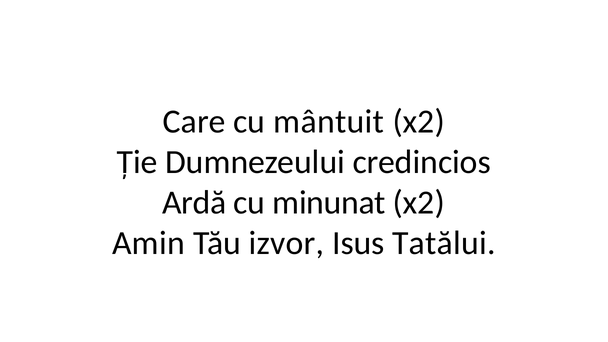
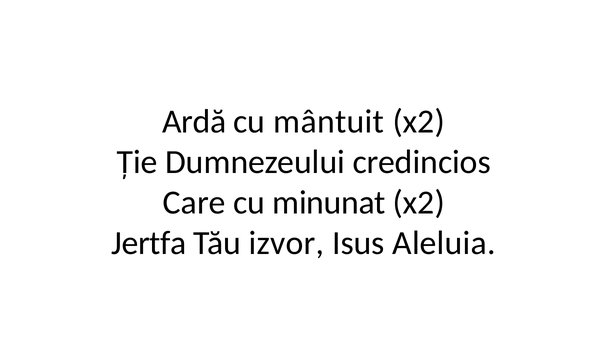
Care: Care -> Ardă
Ardă: Ardă -> Care
Amin: Amin -> Jertfa
Tatălui: Tatălui -> Aleluia
